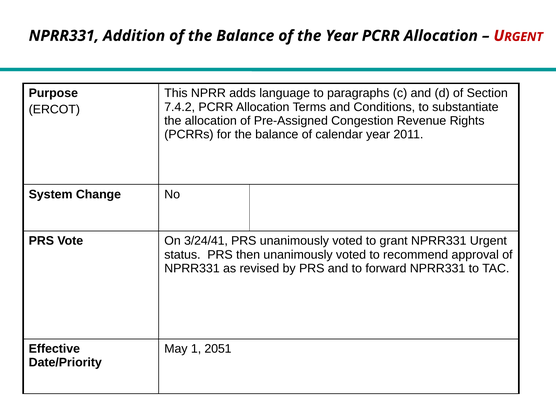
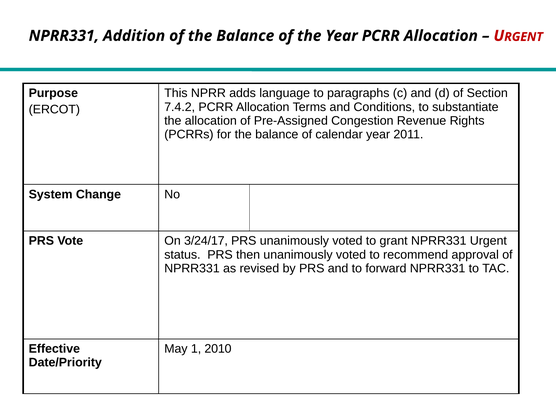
3/24/41: 3/24/41 -> 3/24/17
2051: 2051 -> 2010
